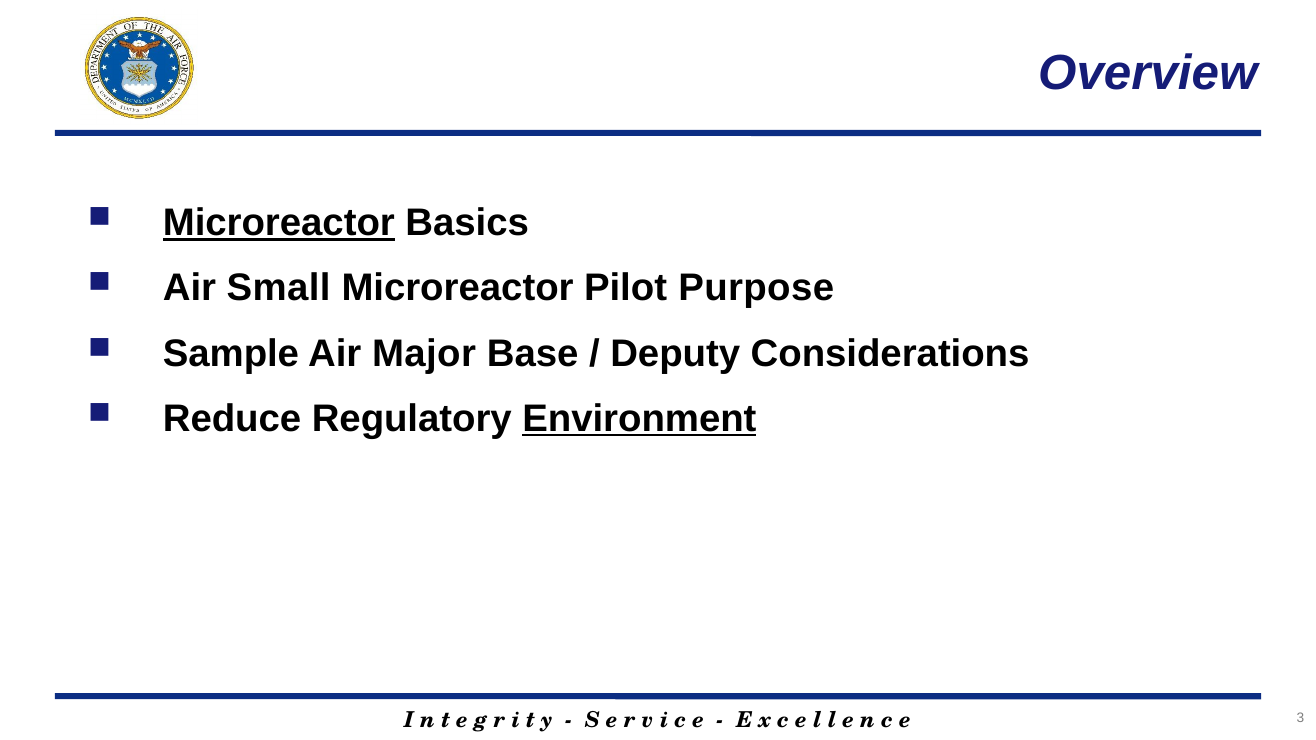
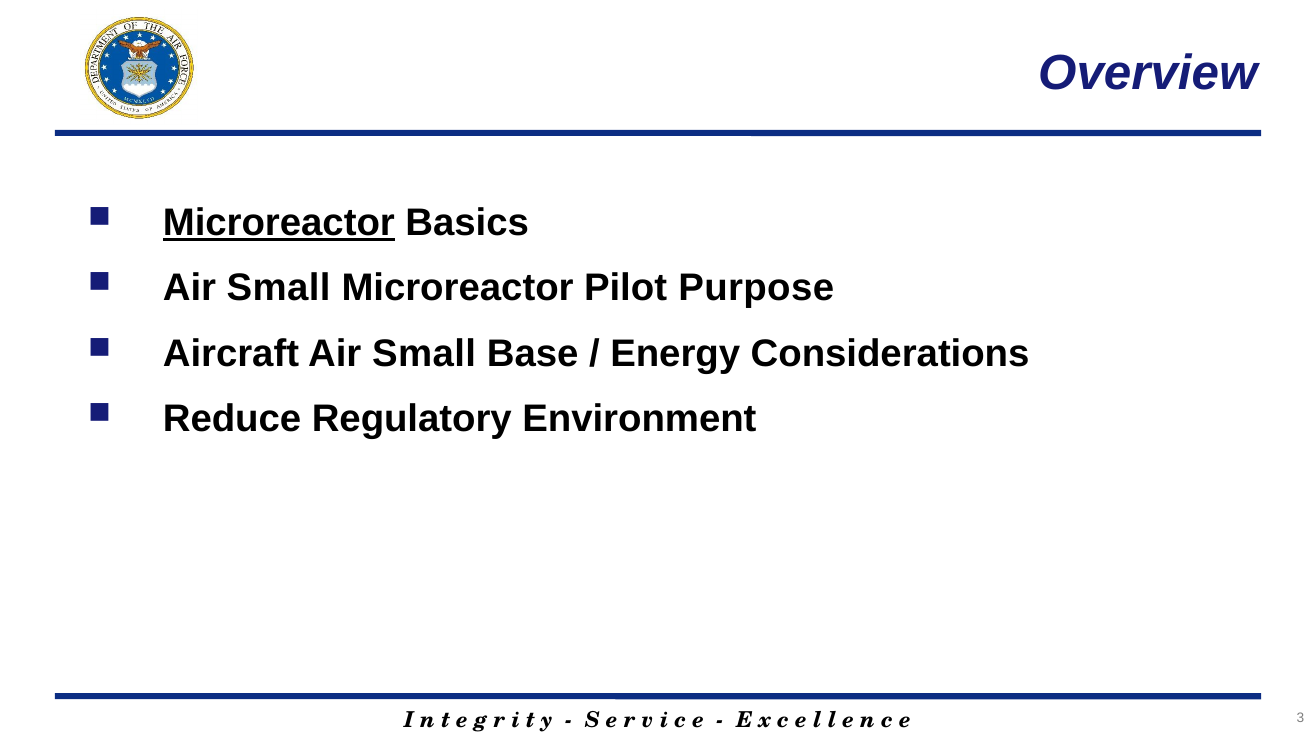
Sample: Sample -> Aircraft
Major at (424, 354): Major -> Small
Deputy: Deputy -> Energy
Environment underline: present -> none
